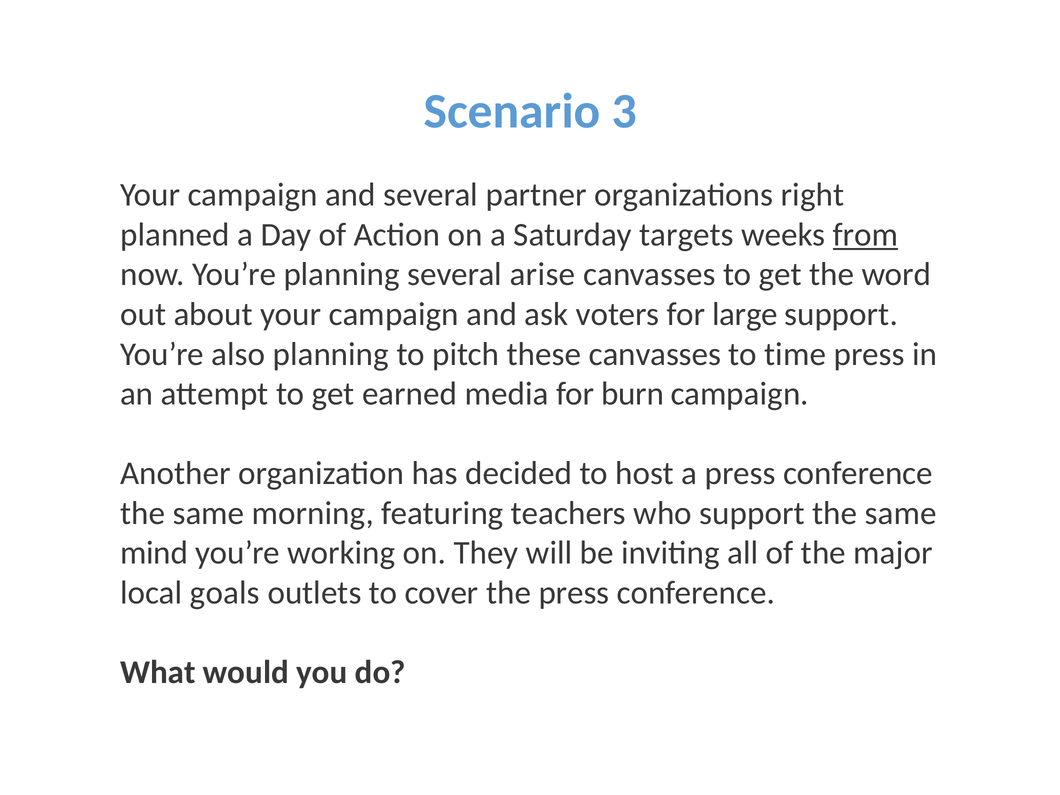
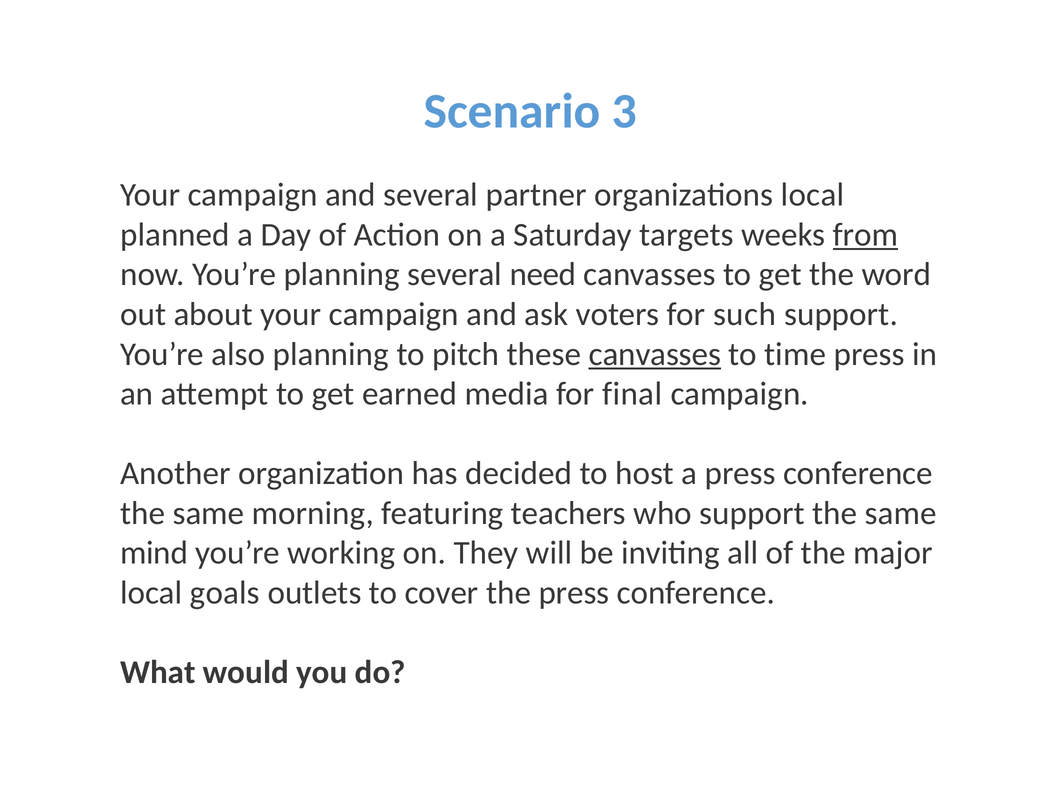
organizations right: right -> local
arise: arise -> need
large: large -> such
canvasses at (655, 354) underline: none -> present
burn: burn -> final
